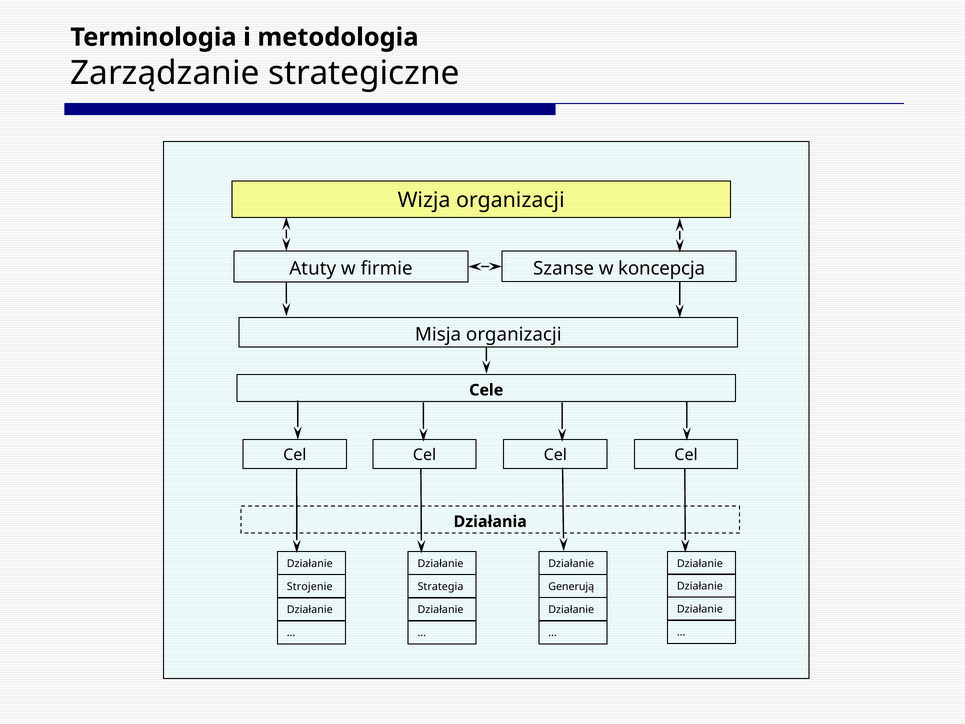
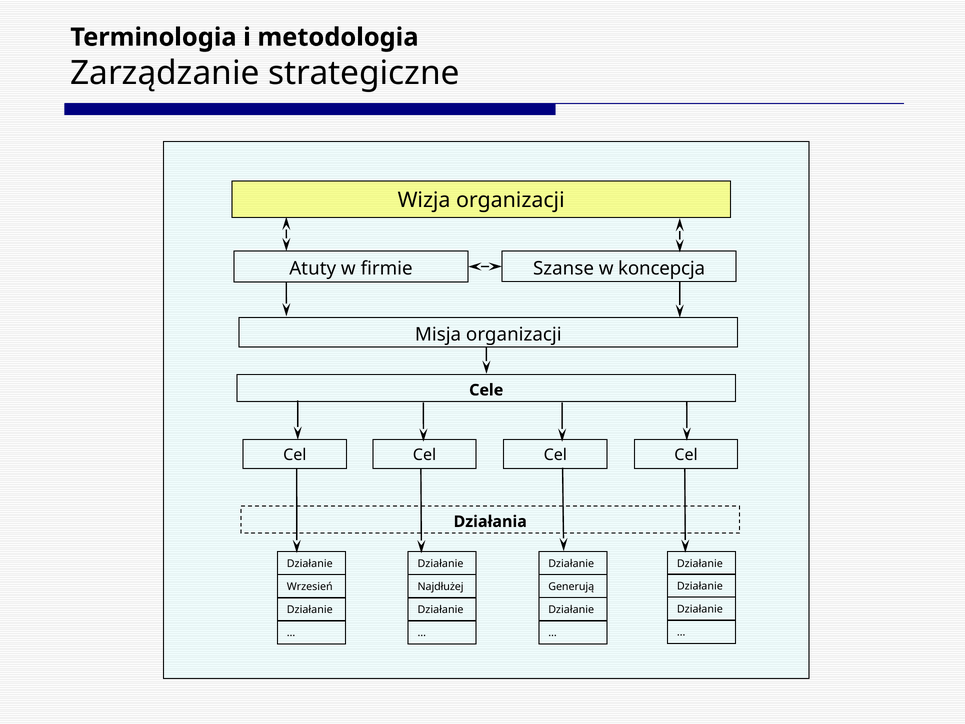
Strojenie: Strojenie -> Wrzesień
Strategia: Strategia -> Najdłużej
